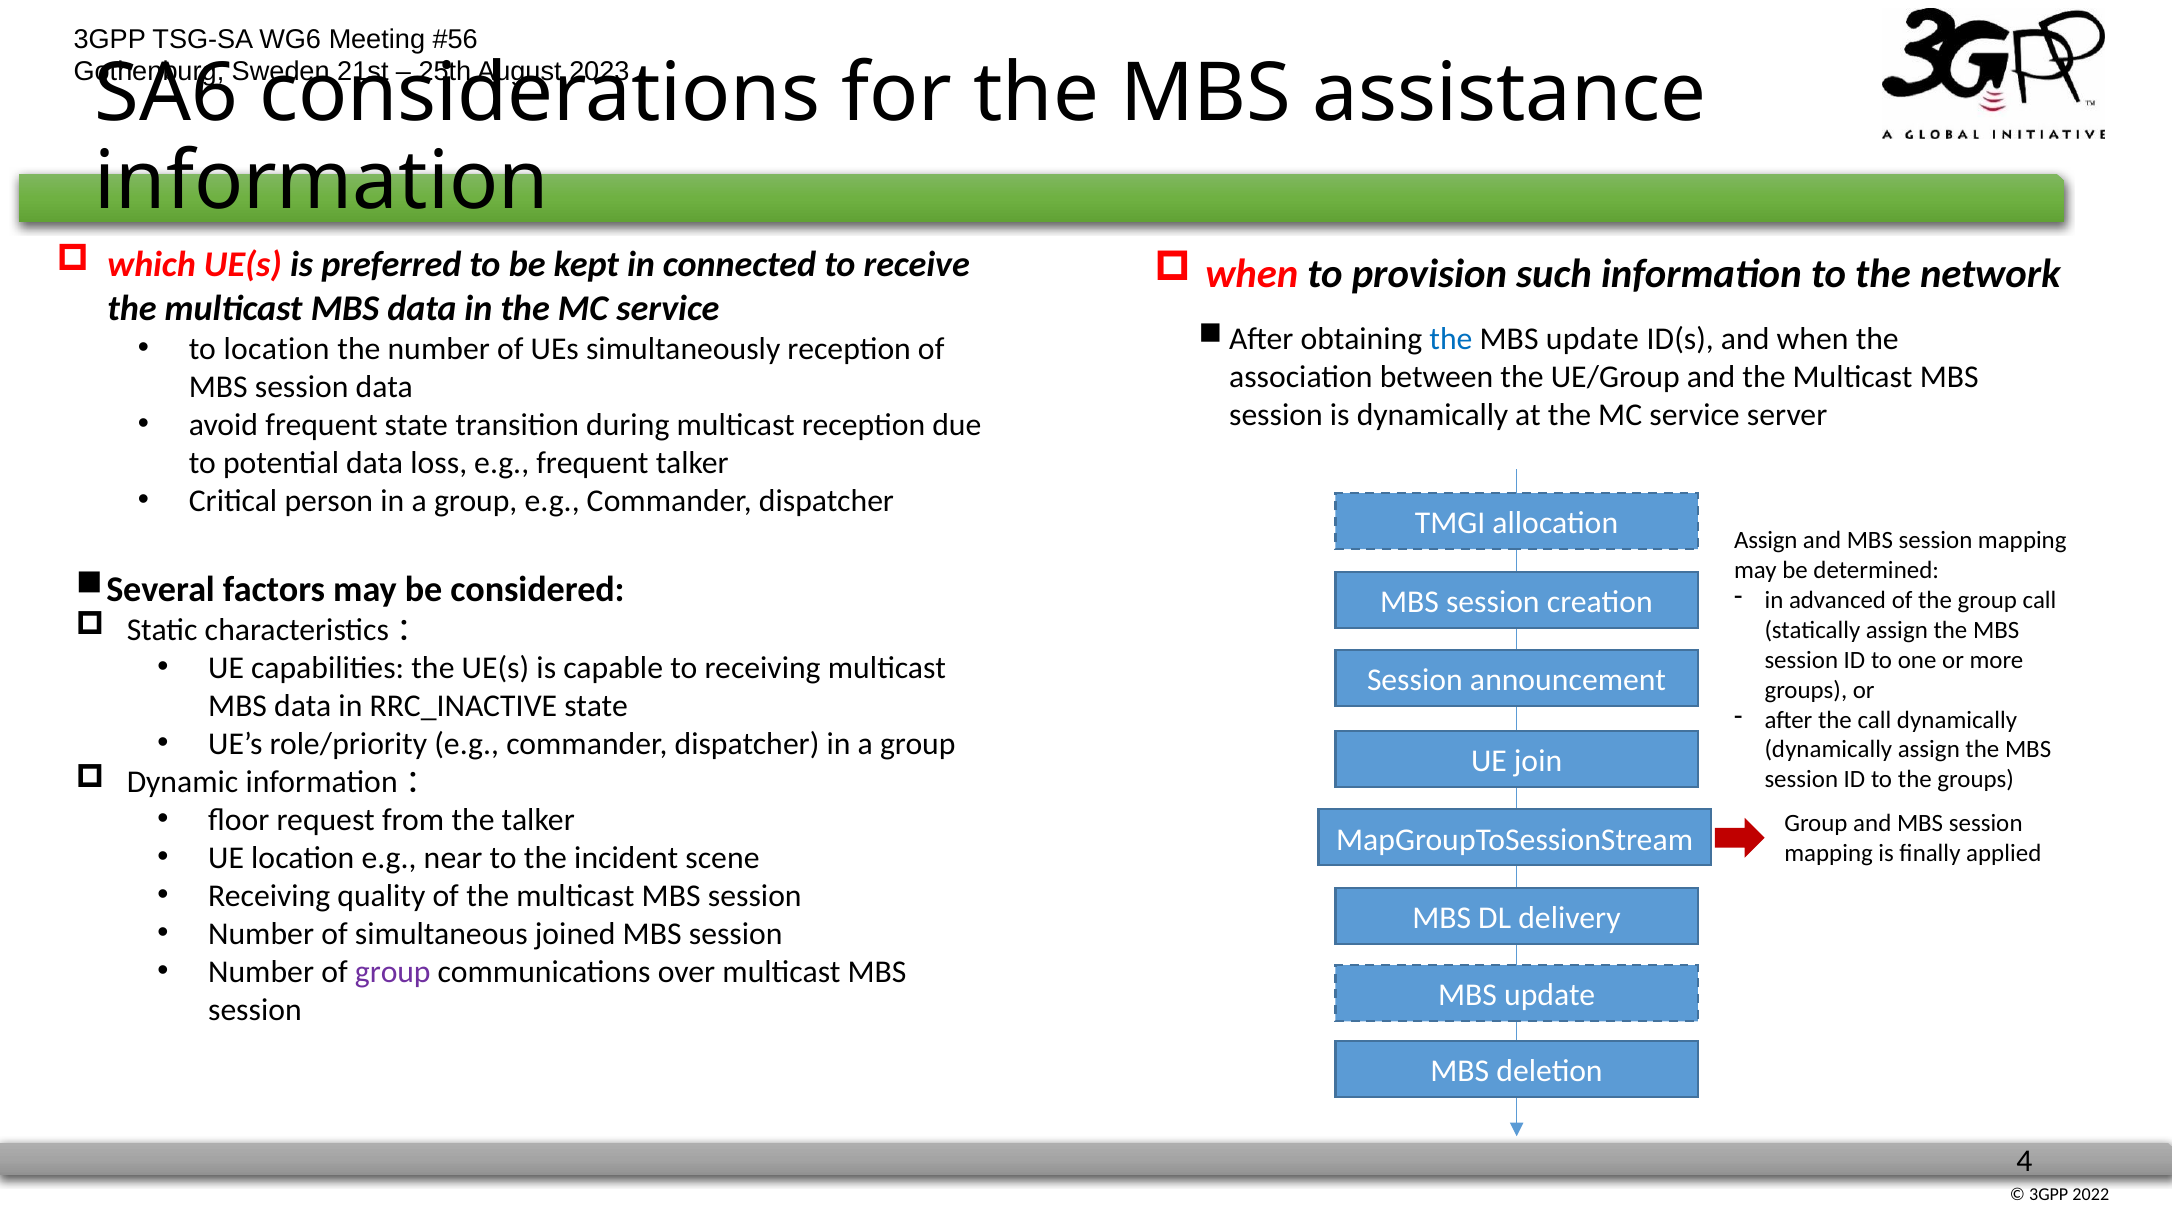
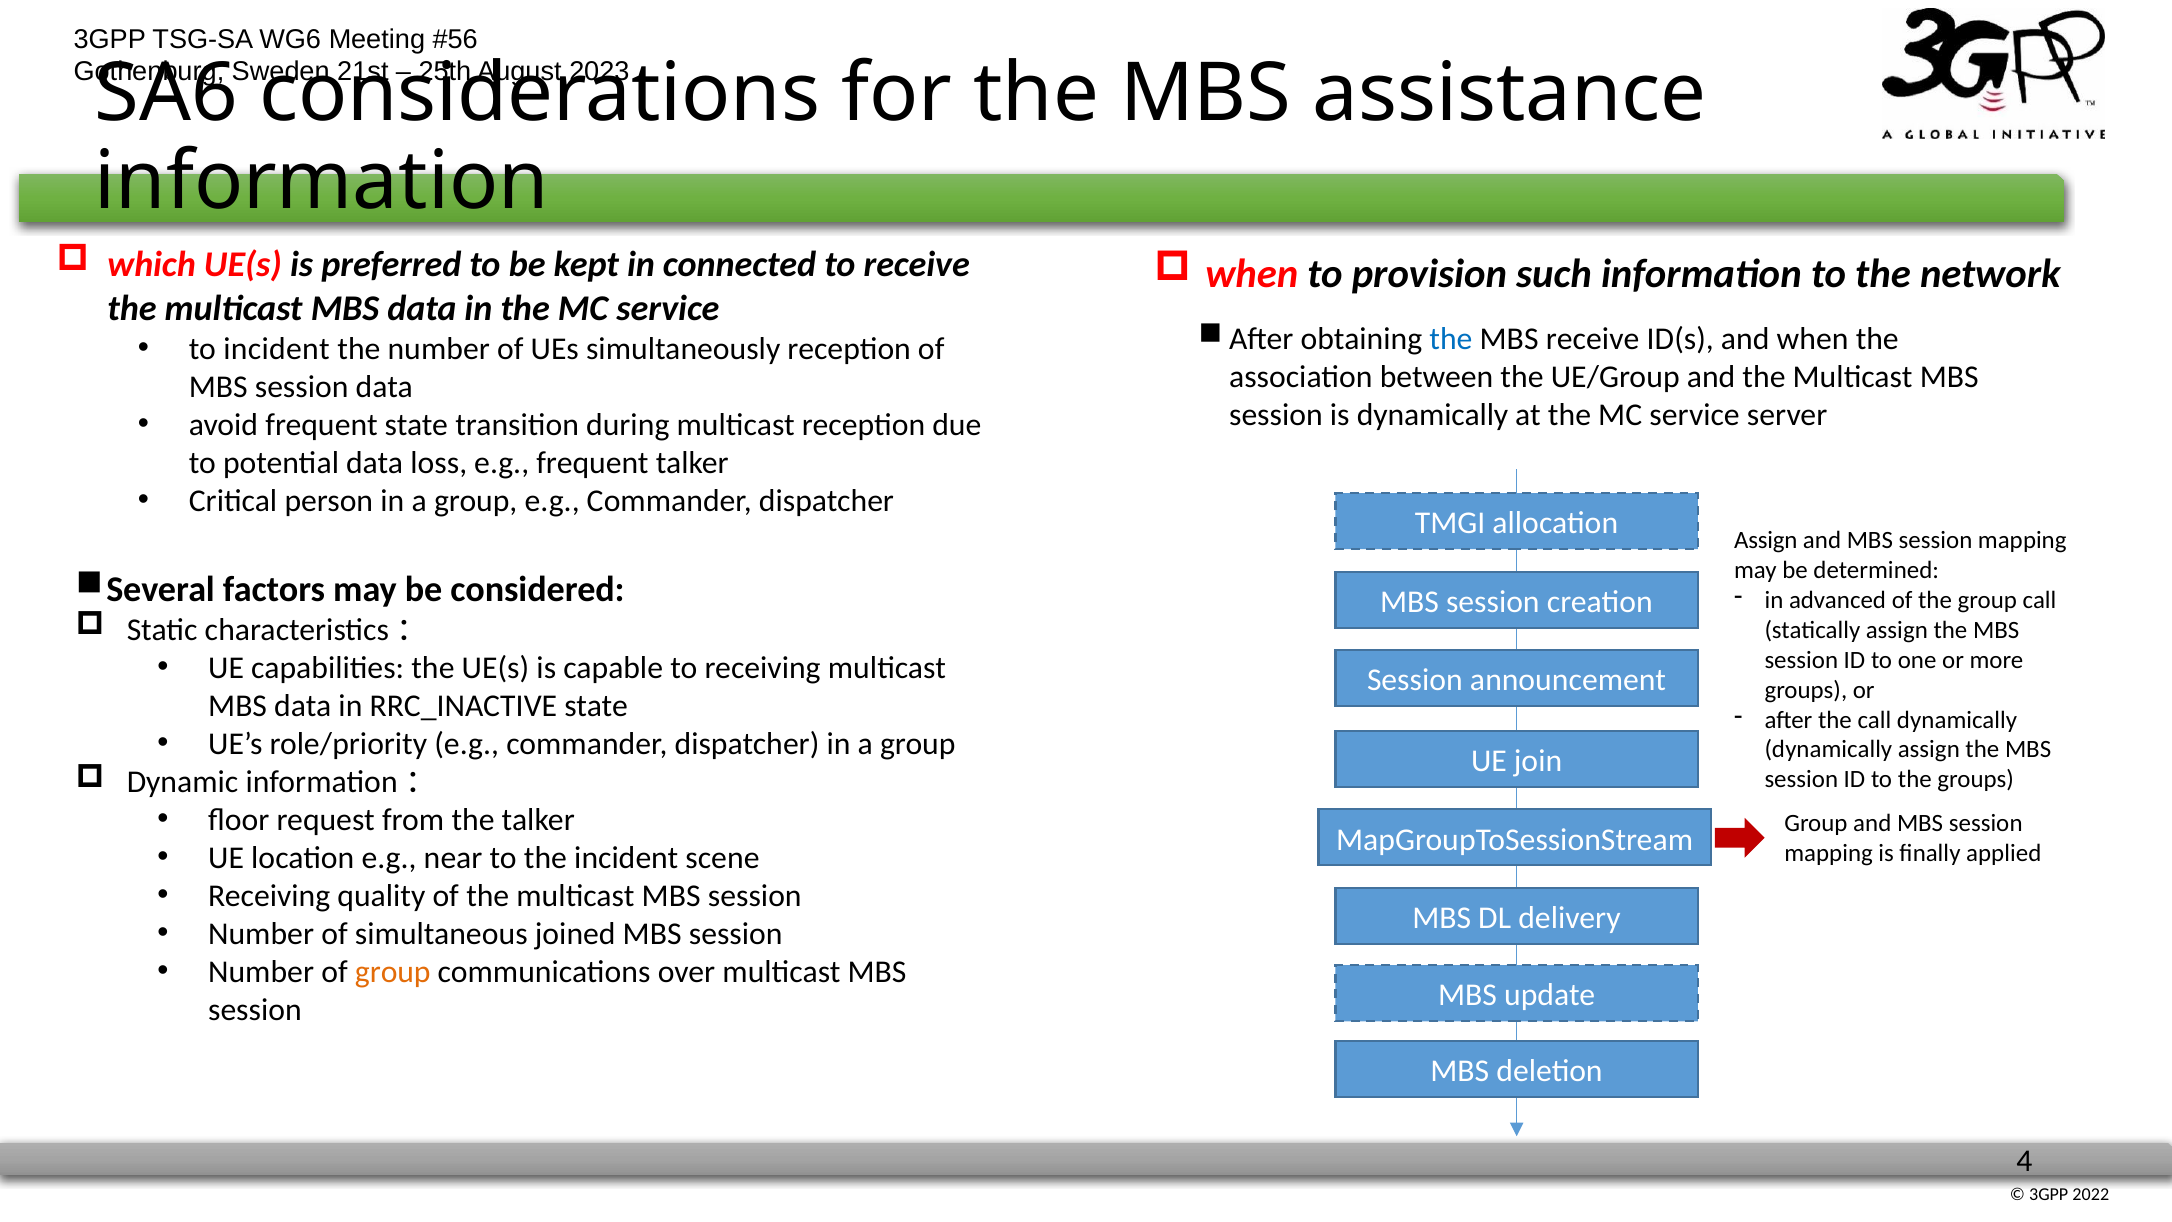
update at (1592, 339): update -> receive
to location: location -> incident
group at (393, 972) colour: purple -> orange
